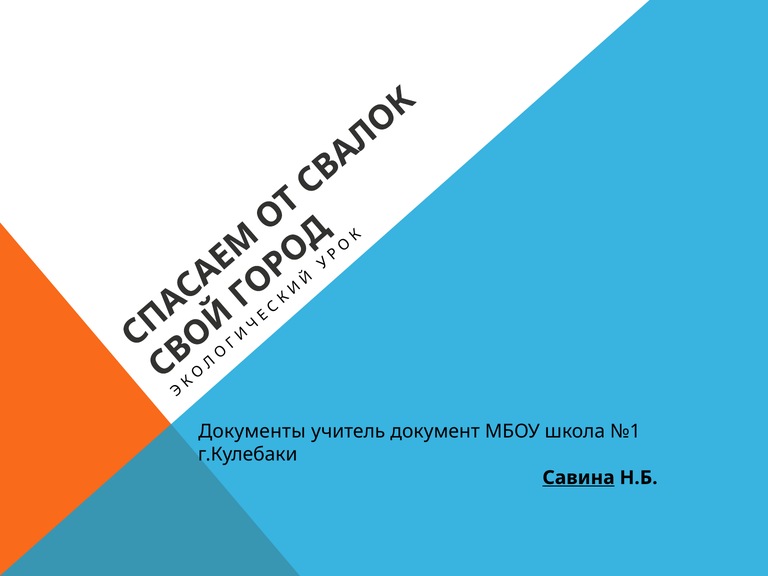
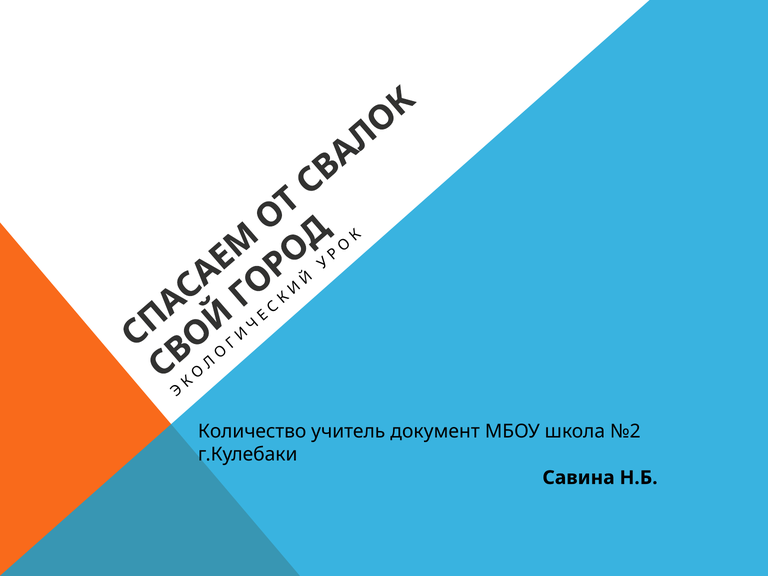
Документы: Документы -> Количество
№1: №1 -> №2
Савина underline: present -> none
